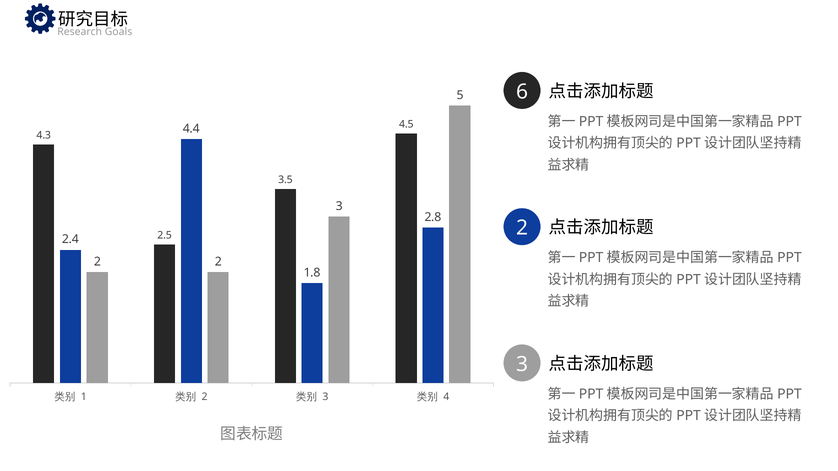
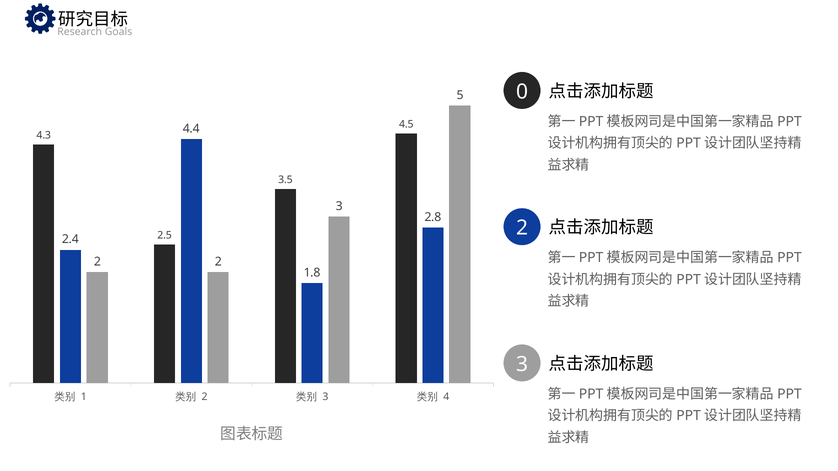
6: 6 -> 0
